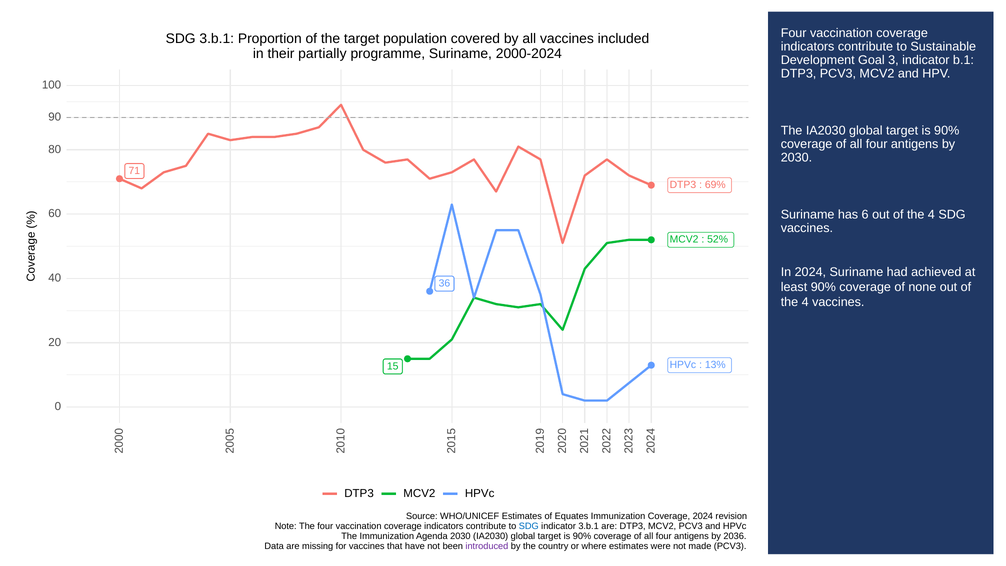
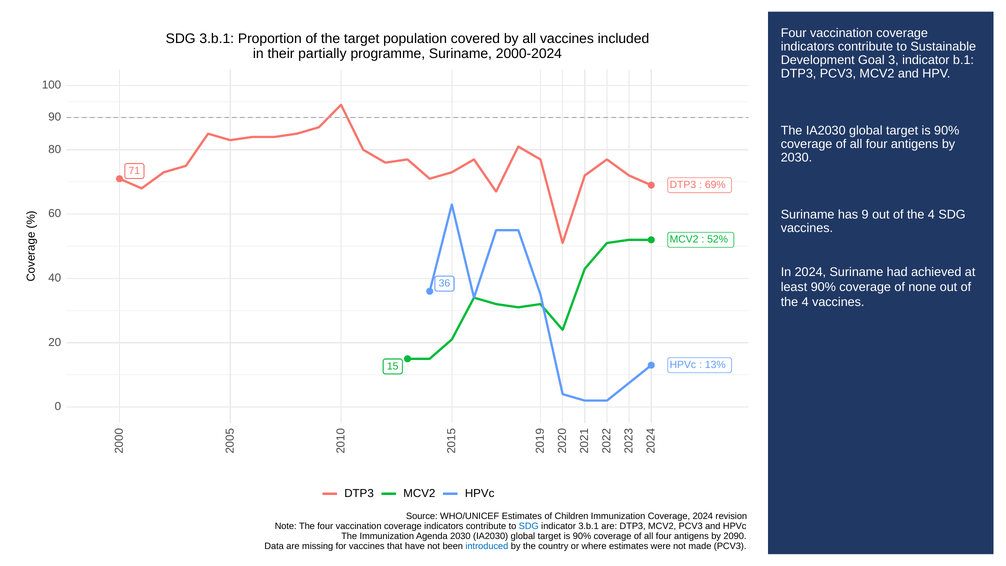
has 6: 6 -> 9
Equates: Equates -> Children
2036: 2036 -> 2090
introduced colour: purple -> blue
